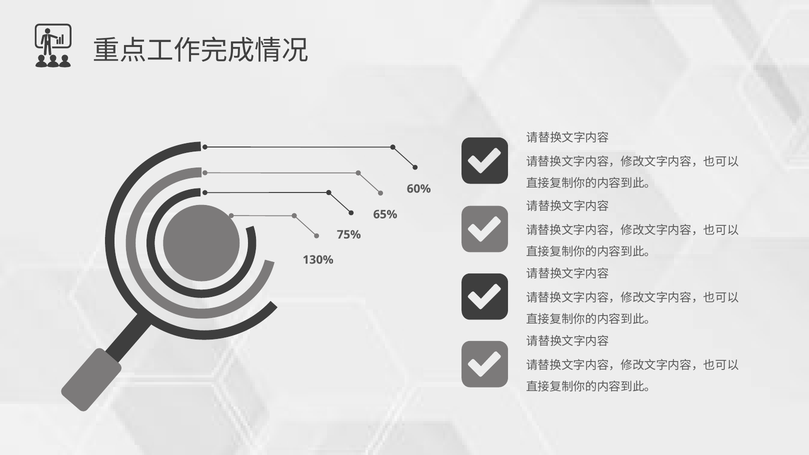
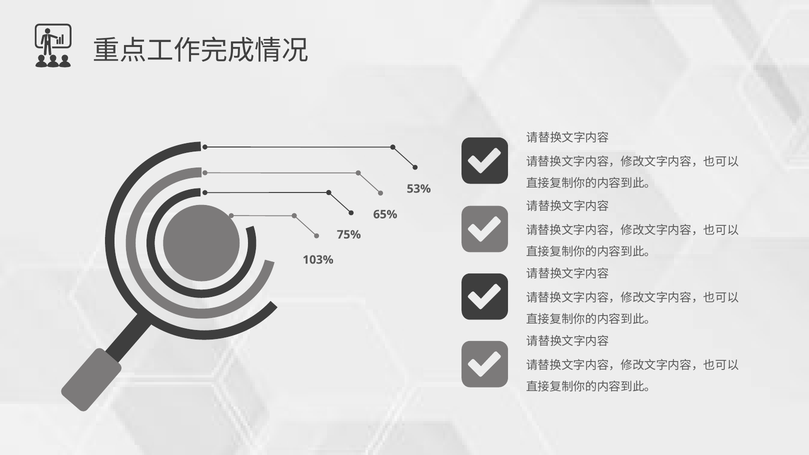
60%: 60% -> 53%
130%: 130% -> 103%
